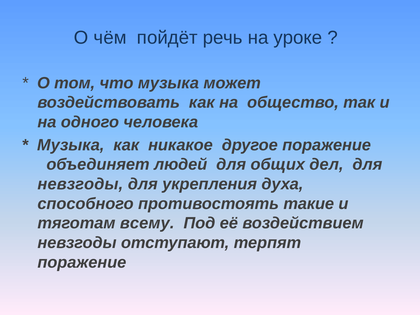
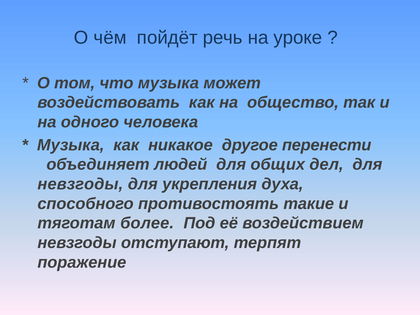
другое поражение: поражение -> перенести
всему: всему -> более
